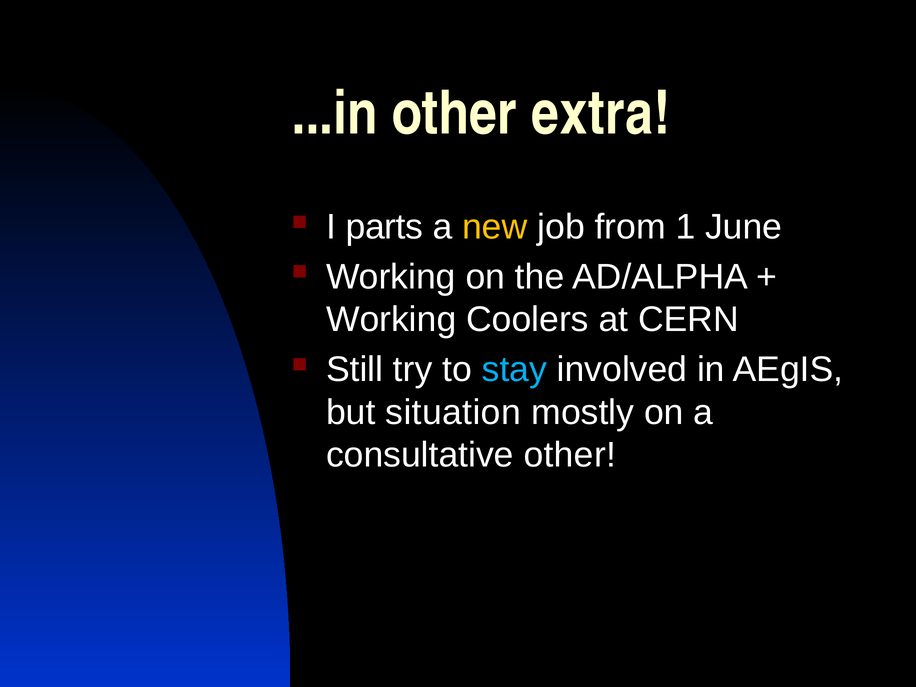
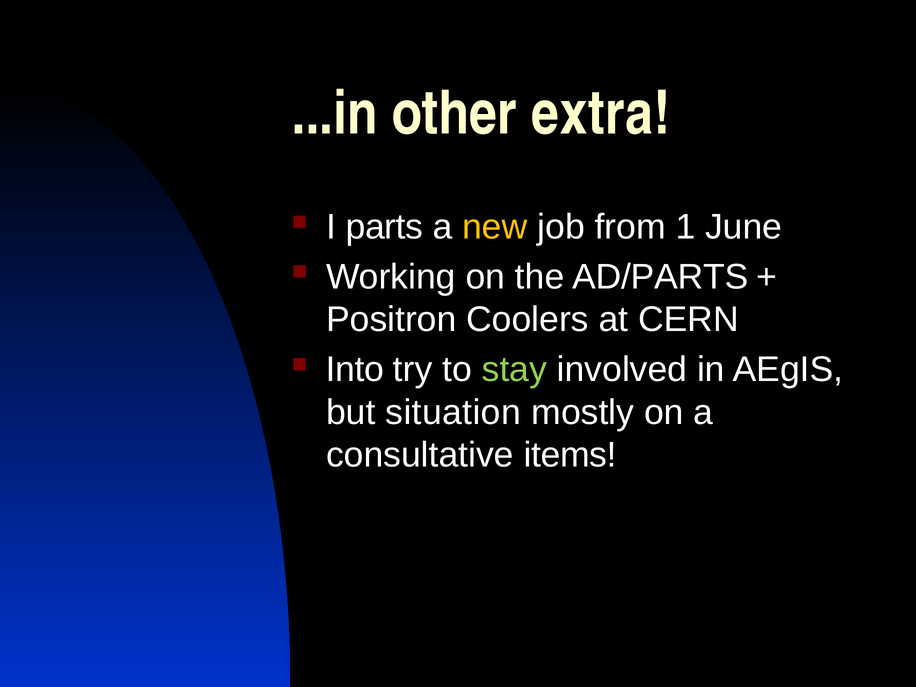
AD/ALPHA: AD/ALPHA -> AD/PARTS
Working at (391, 320): Working -> Positron
Still: Still -> Into
stay colour: light blue -> light green
consultative other: other -> items
